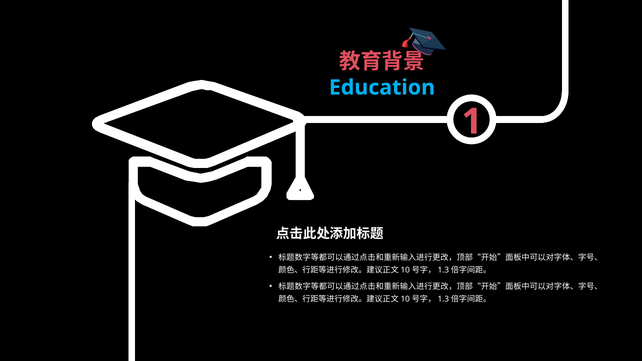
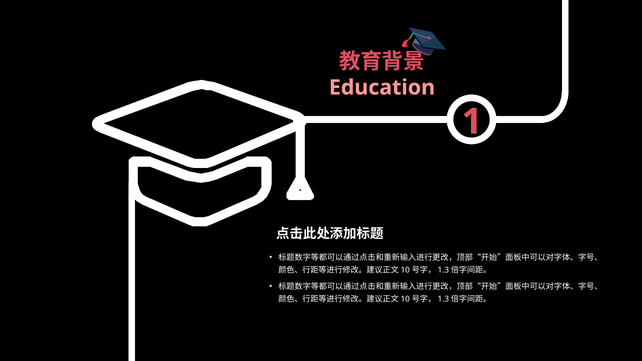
Education colour: light blue -> pink
